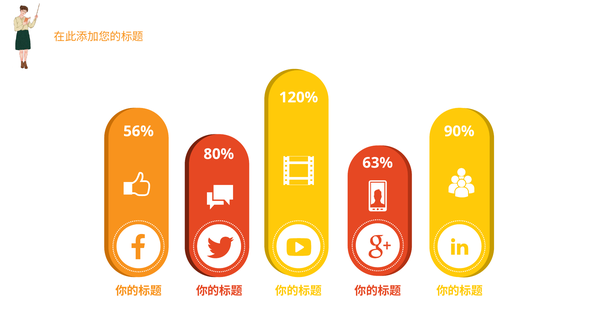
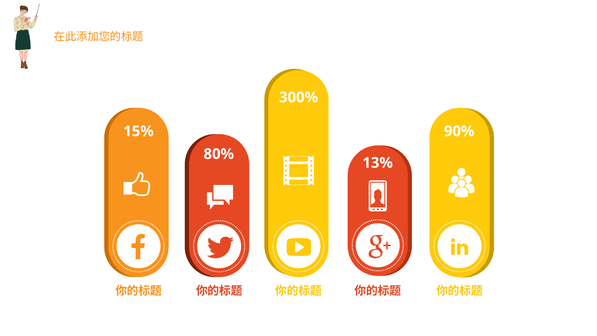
120%: 120% -> 300%
56%: 56% -> 15%
63%: 63% -> 13%
